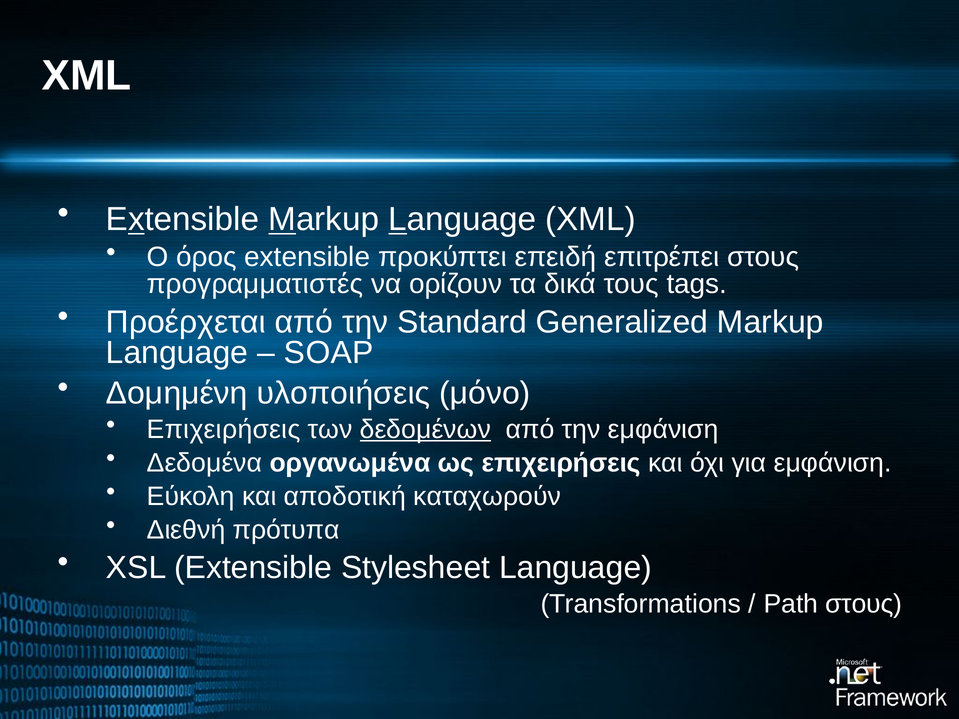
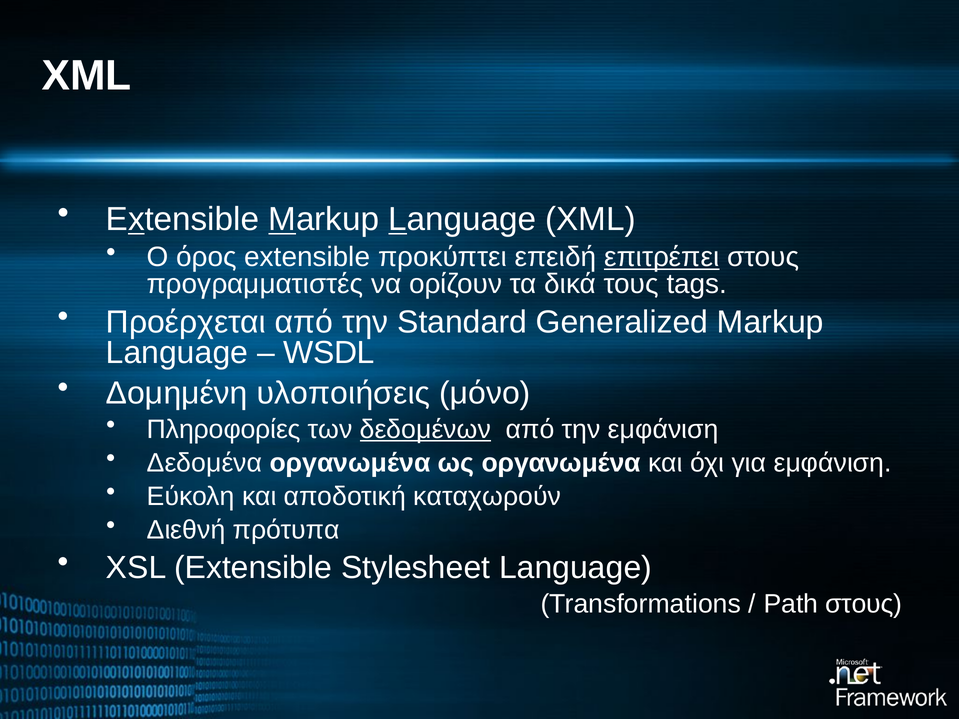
επιτρέπει underline: none -> present
SOAP: SOAP -> WSDL
Επιχειρήσεις at (224, 430): Επιχειρήσεις -> Πληροφορίες
ως επιχειρήσεις: επιχειρήσεις -> οργανωμένα
